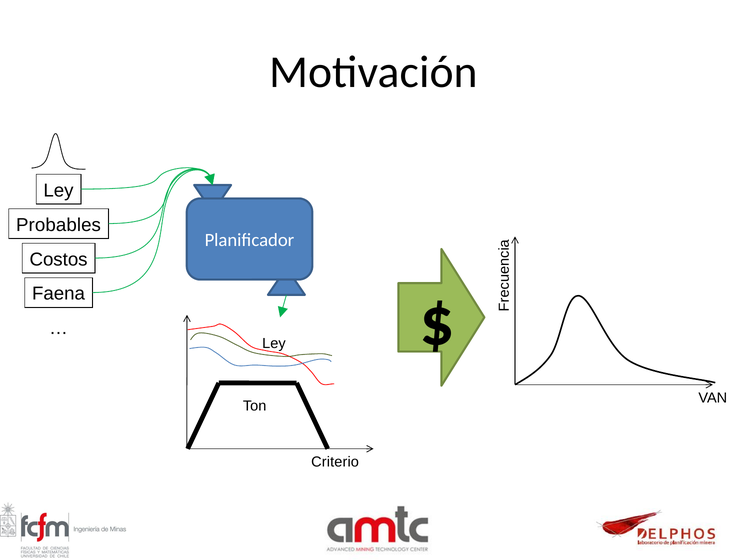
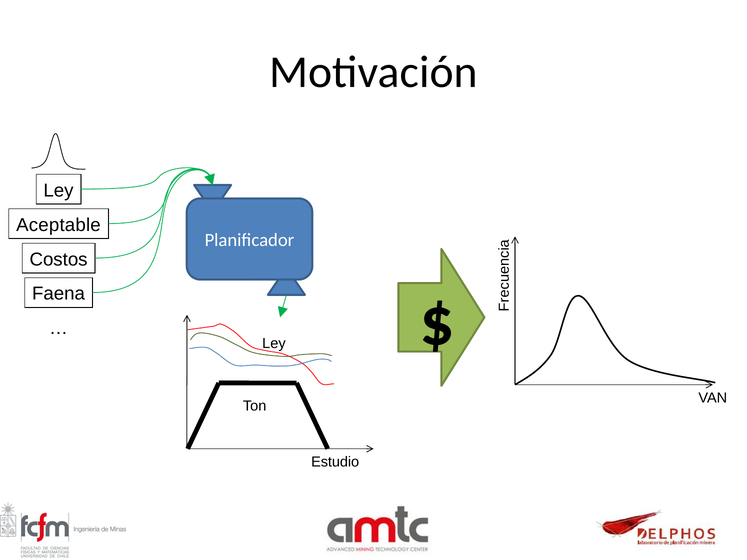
Probables: Probables -> Aceptable
Criterio: Criterio -> Estudio
